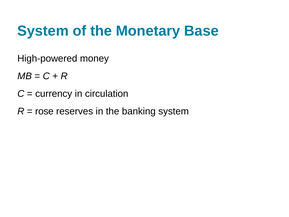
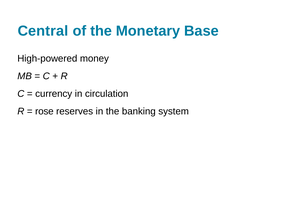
System at (43, 31): System -> Central
